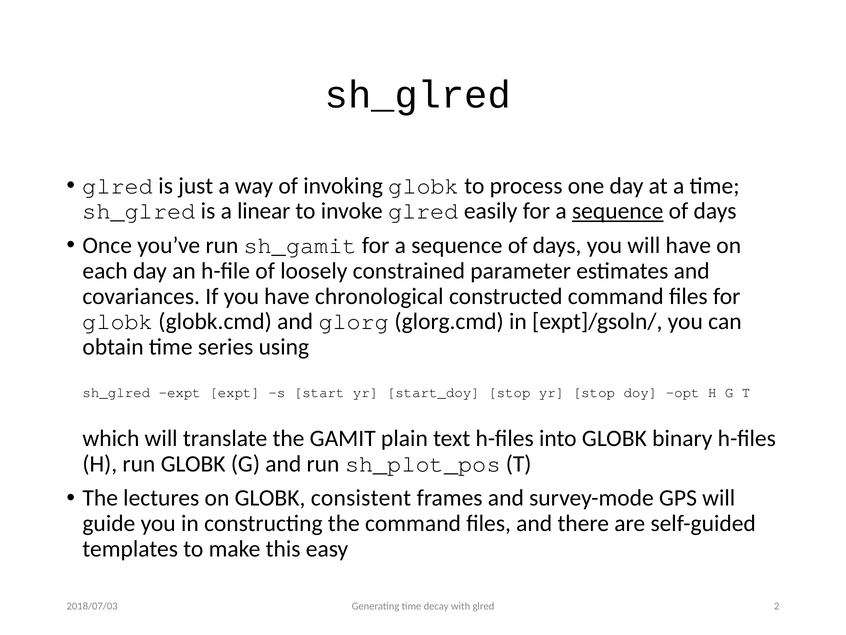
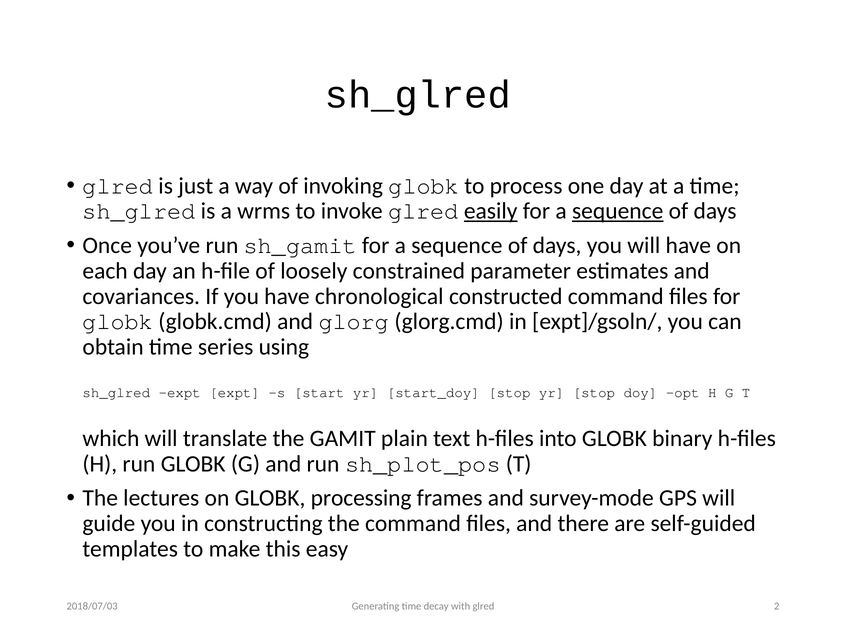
linear: linear -> wrms
easily underline: none -> present
consistent: consistent -> processing
